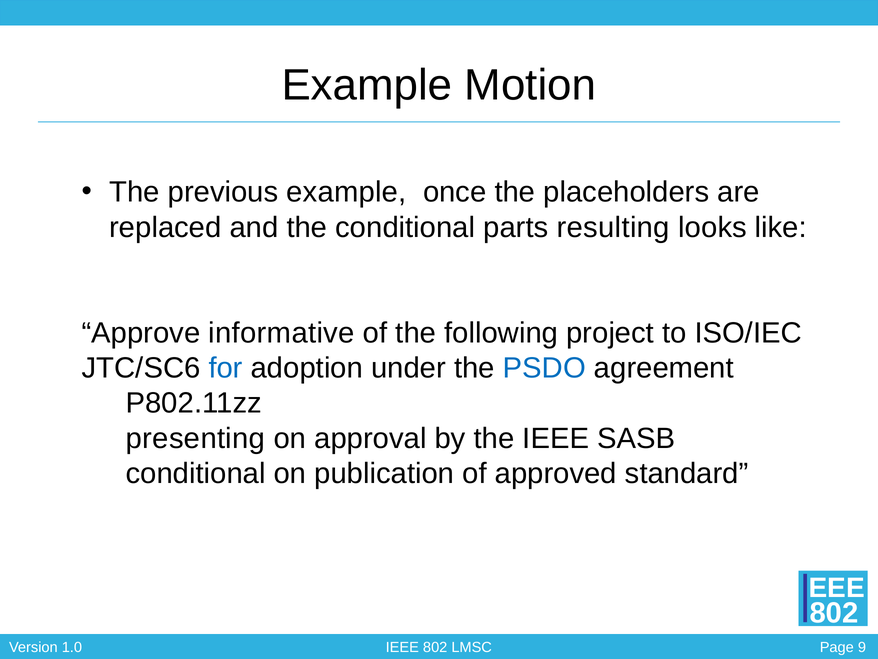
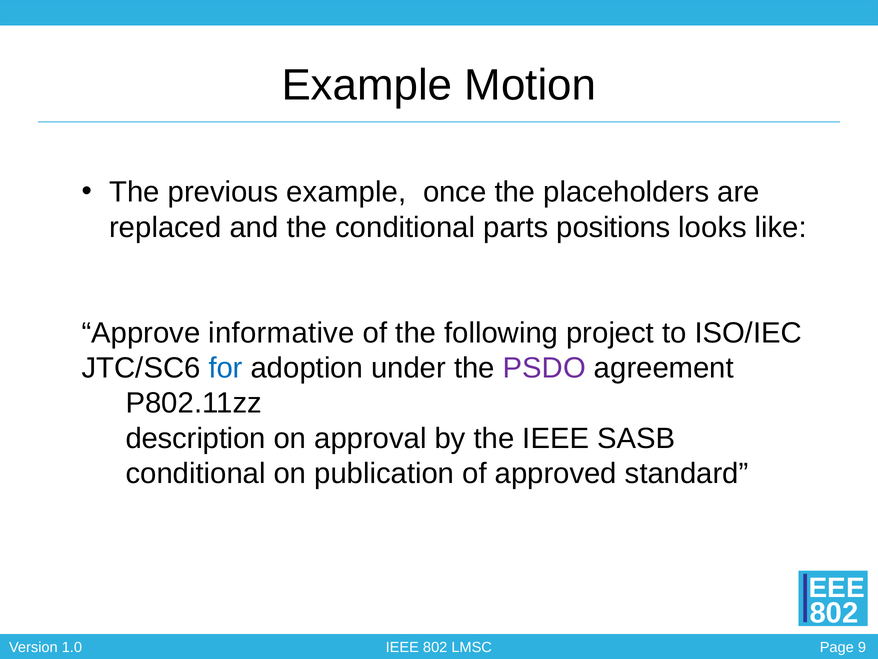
resulting: resulting -> positions
PSDO colour: blue -> purple
presenting: presenting -> description
